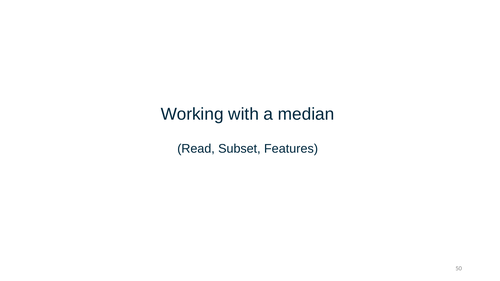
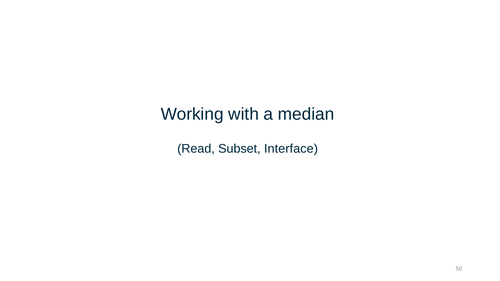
Features: Features -> Interface
